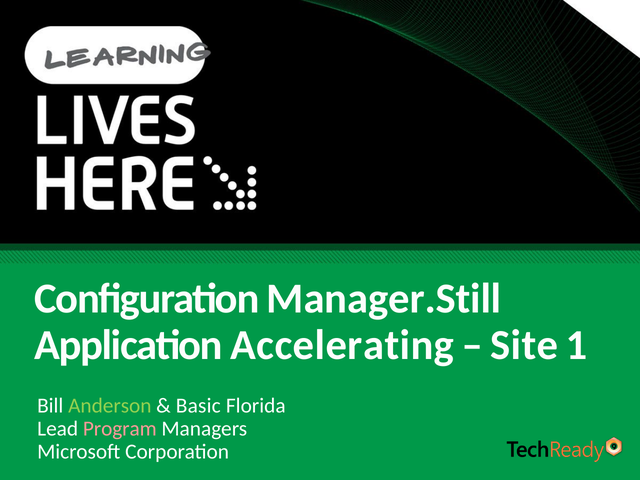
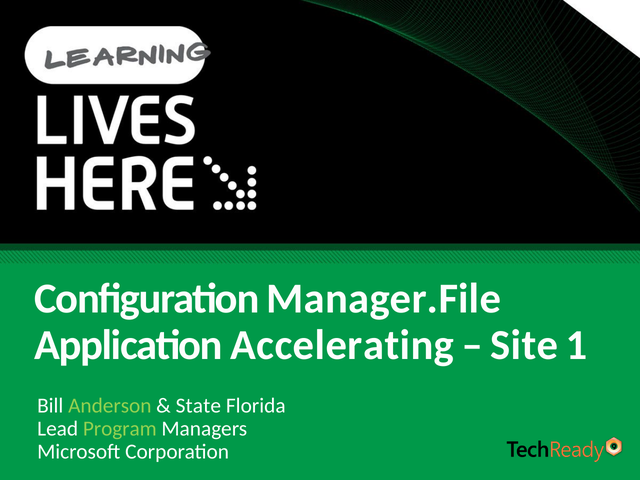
Manager.Still: Manager.Still -> Manager.File
Basic: Basic -> State
Program colour: pink -> light green
